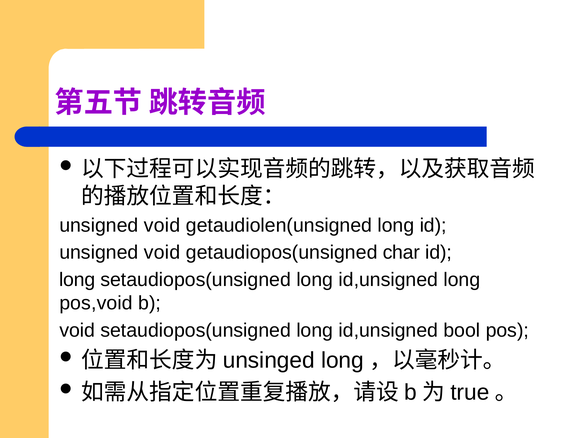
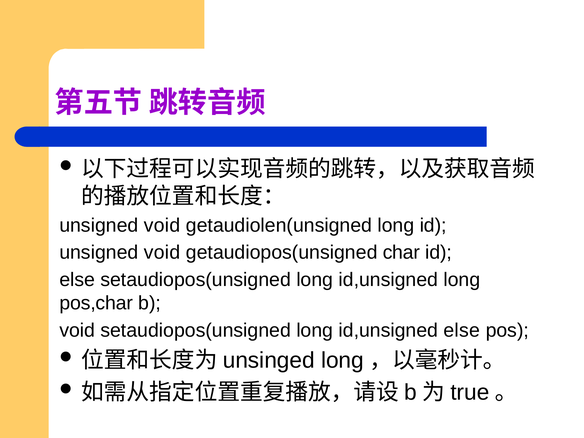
long at (77, 280): long -> else
pos,void: pos,void -> pos,char
id,unsigned bool: bool -> else
